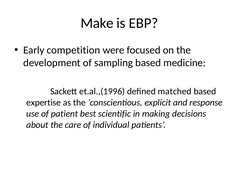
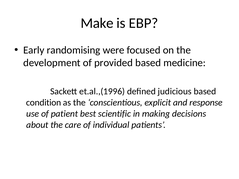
competition: competition -> randomising
sampling: sampling -> provided
matched: matched -> judicious
expertise: expertise -> condition
